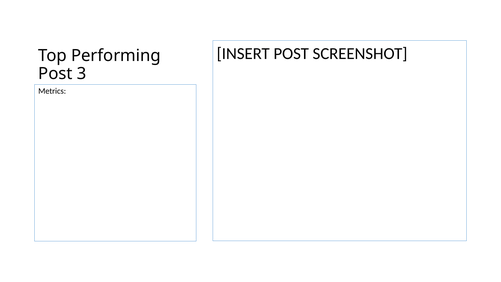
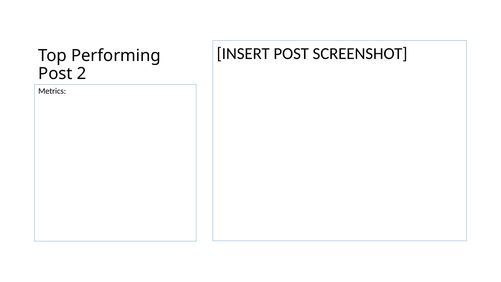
3: 3 -> 2
